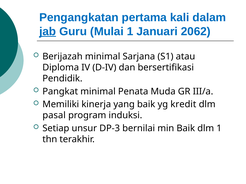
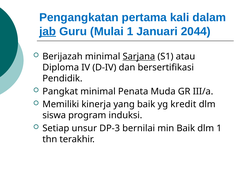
2062: 2062 -> 2044
Sarjana underline: none -> present
pasal: pasal -> siswa
